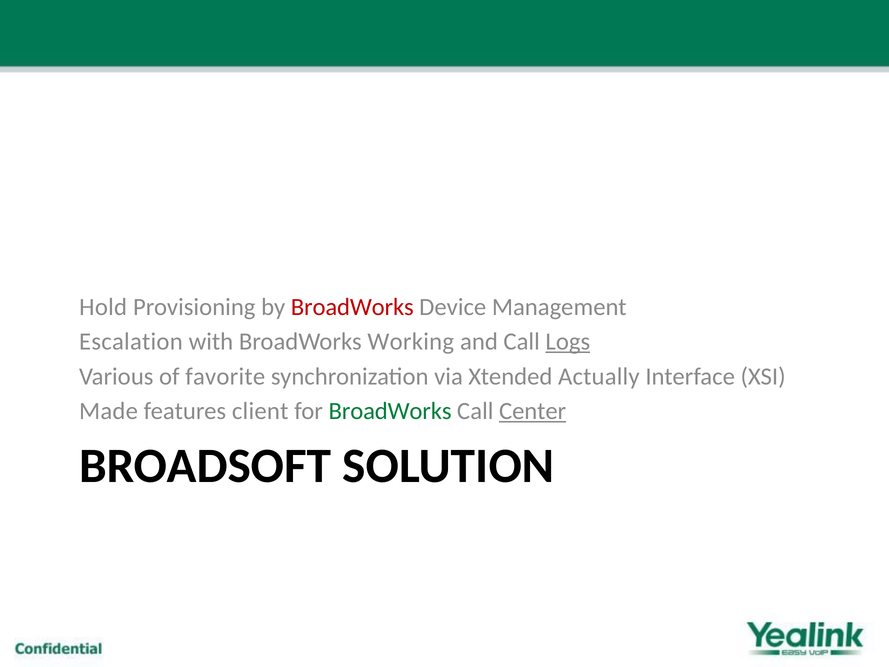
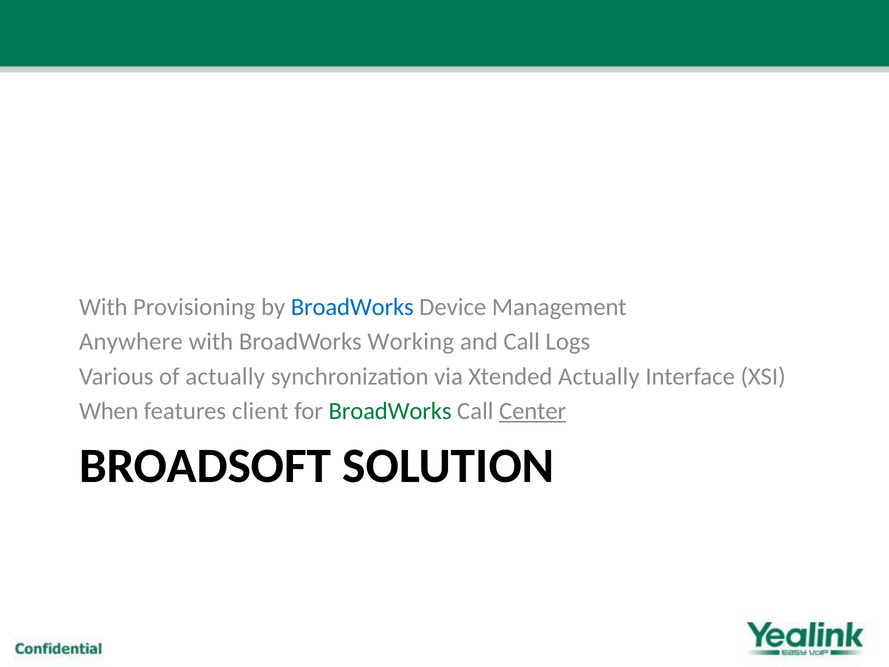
Hold at (103, 307): Hold -> With
BroadWorks at (352, 307) colour: red -> blue
Escalation: Escalation -> Anywhere
Logs underline: present -> none
of favorite: favorite -> actually
Made: Made -> When
